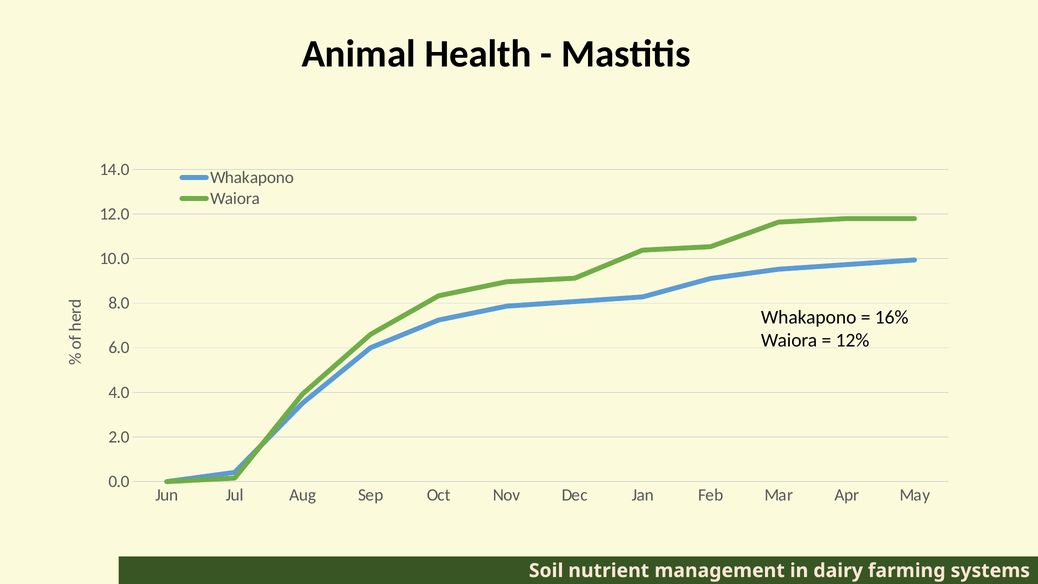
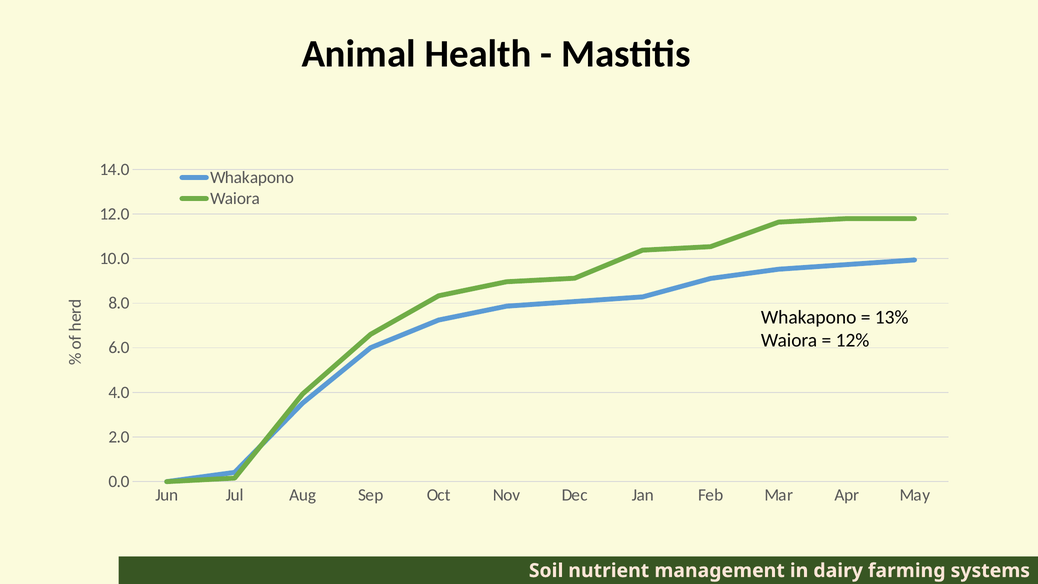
16%: 16% -> 13%
